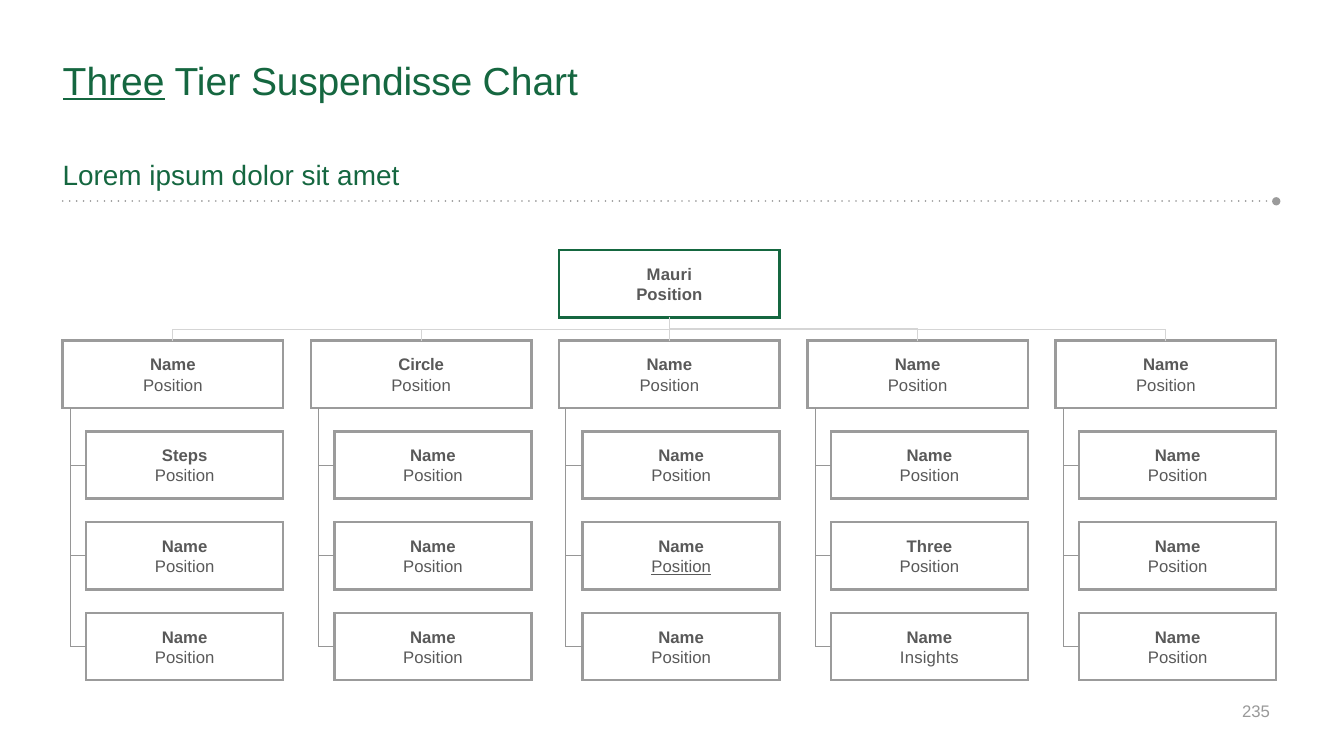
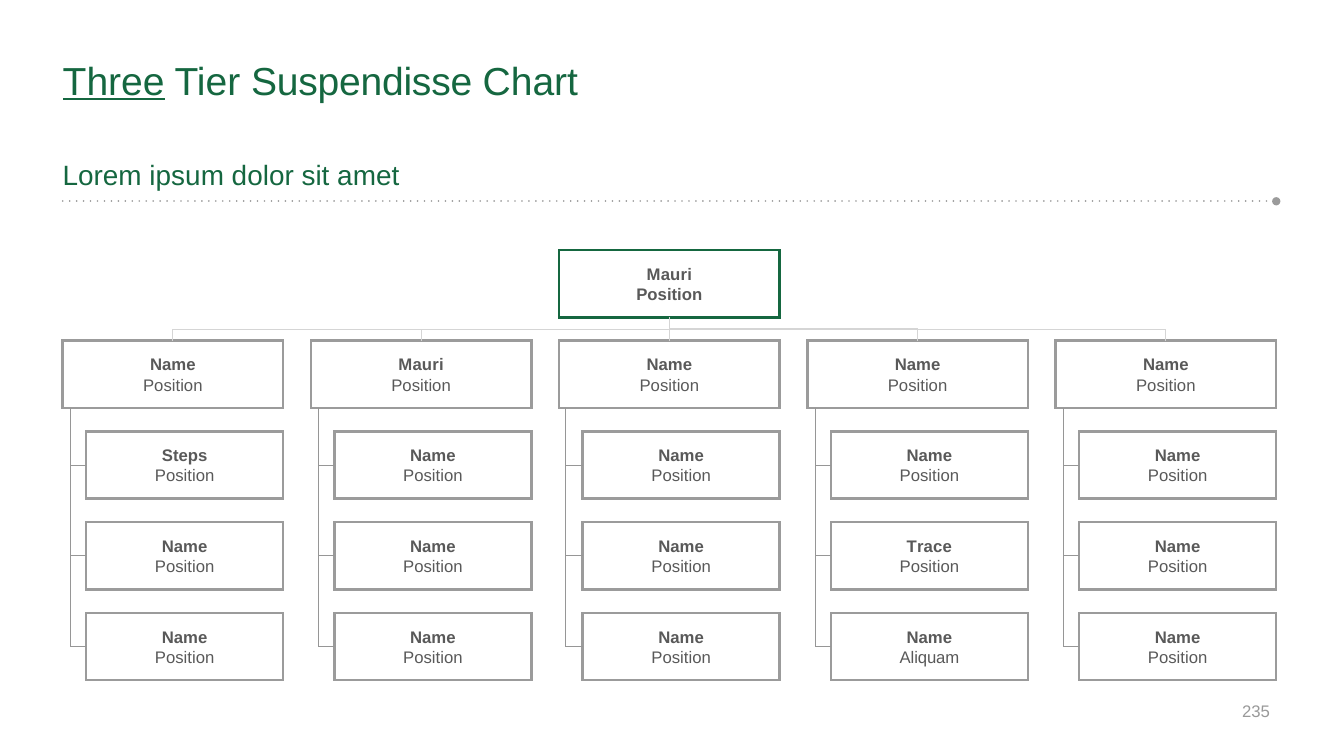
Circle at (421, 366): Circle -> Mauri
Three at (929, 547): Three -> Trace
Position at (681, 567) underline: present -> none
Insights: Insights -> Aliquam
